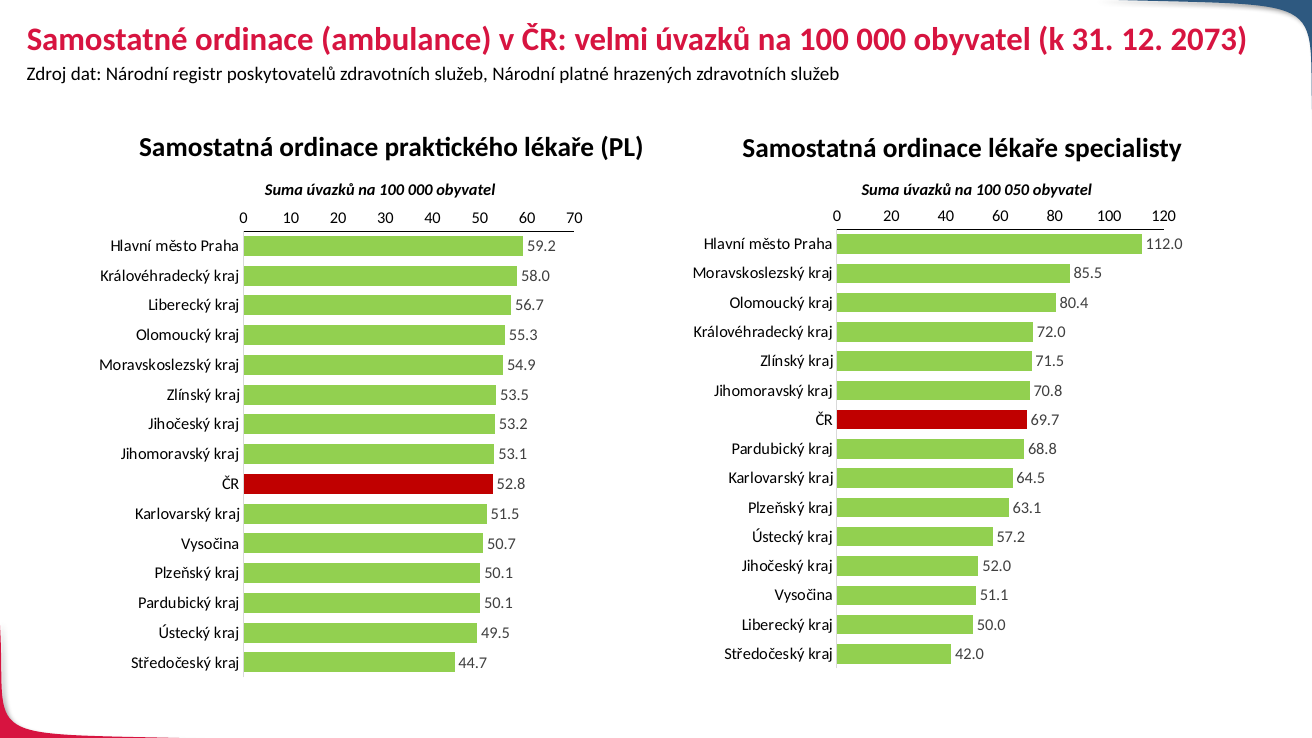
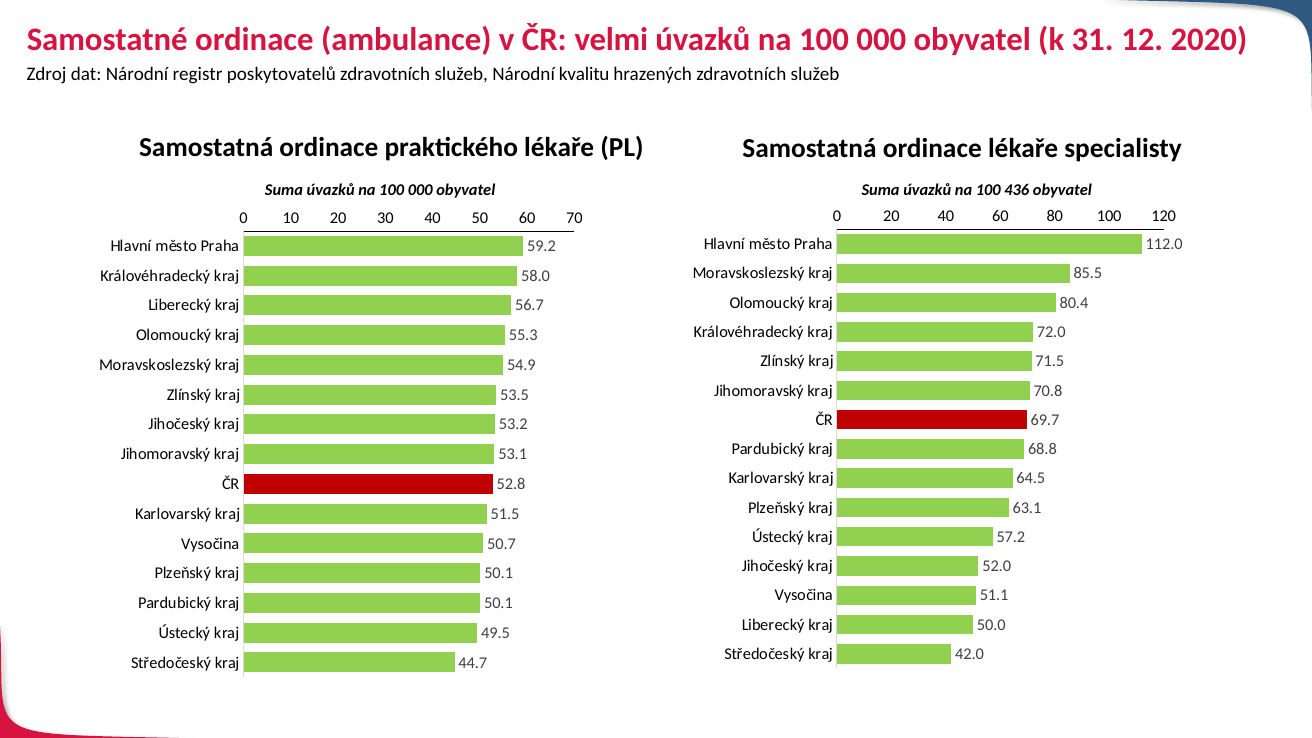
2073: 2073 -> 2020
platné: platné -> kvalitu
050: 050 -> 436
